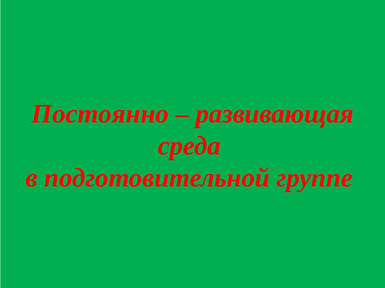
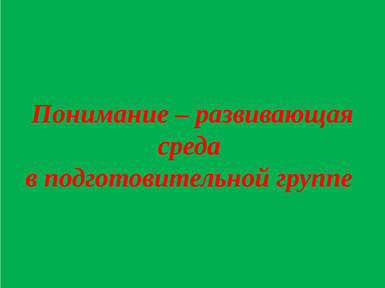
Постоянно: Постоянно -> Понимание
